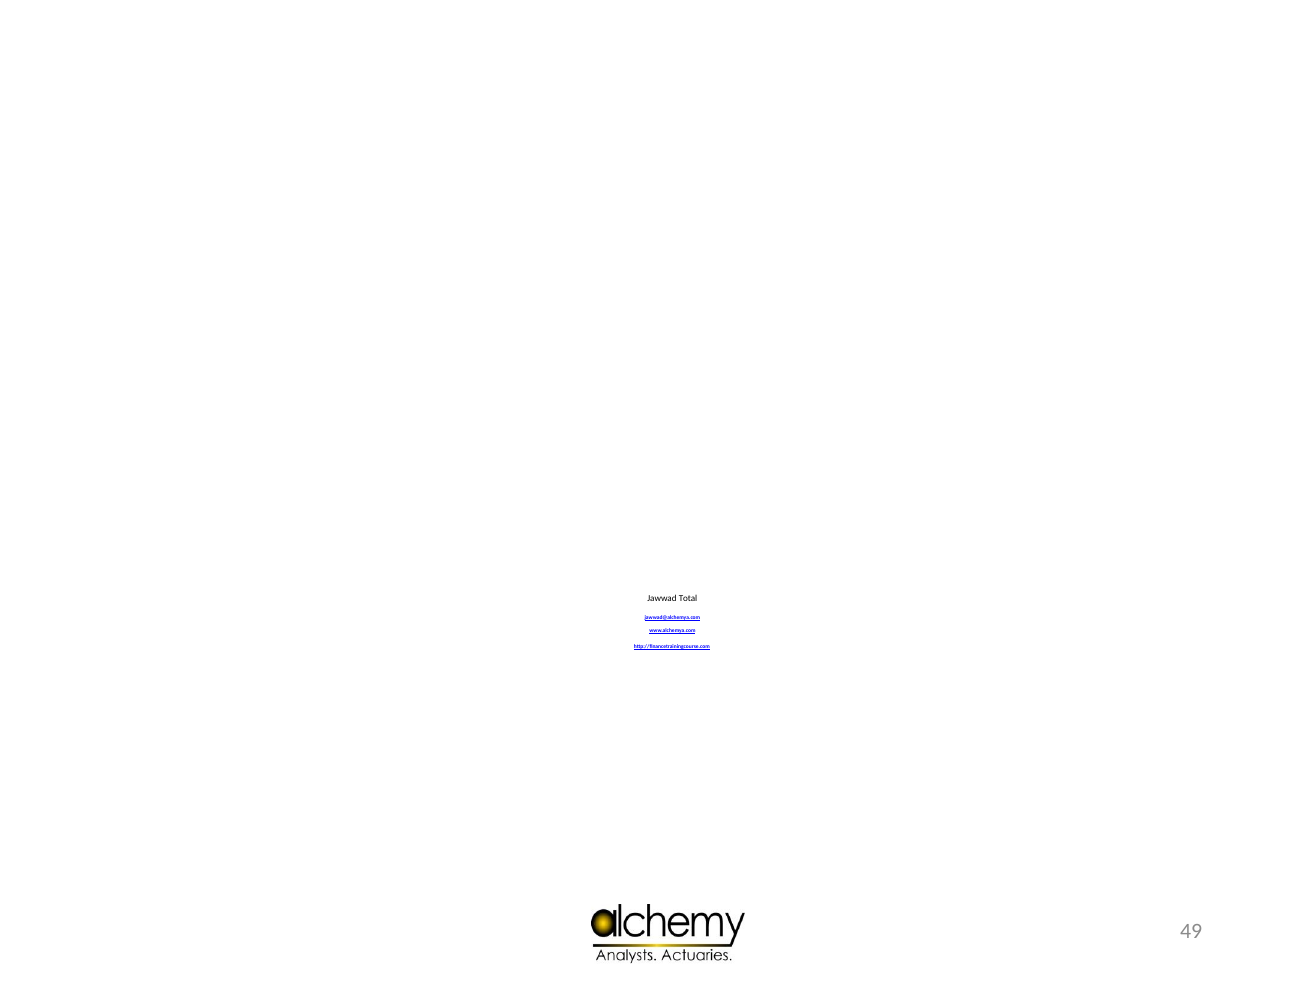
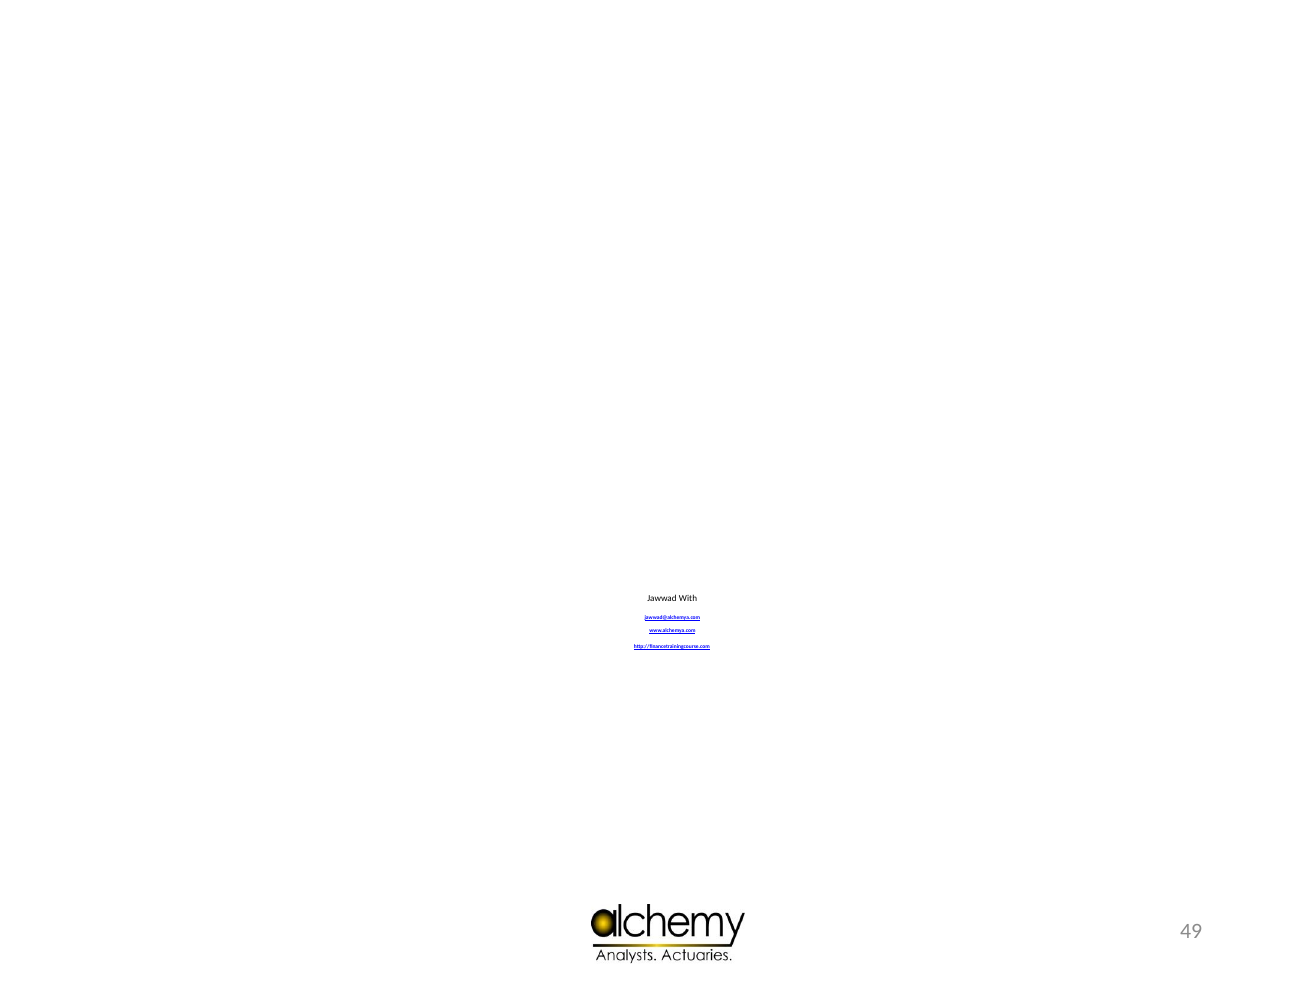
Total: Total -> With
